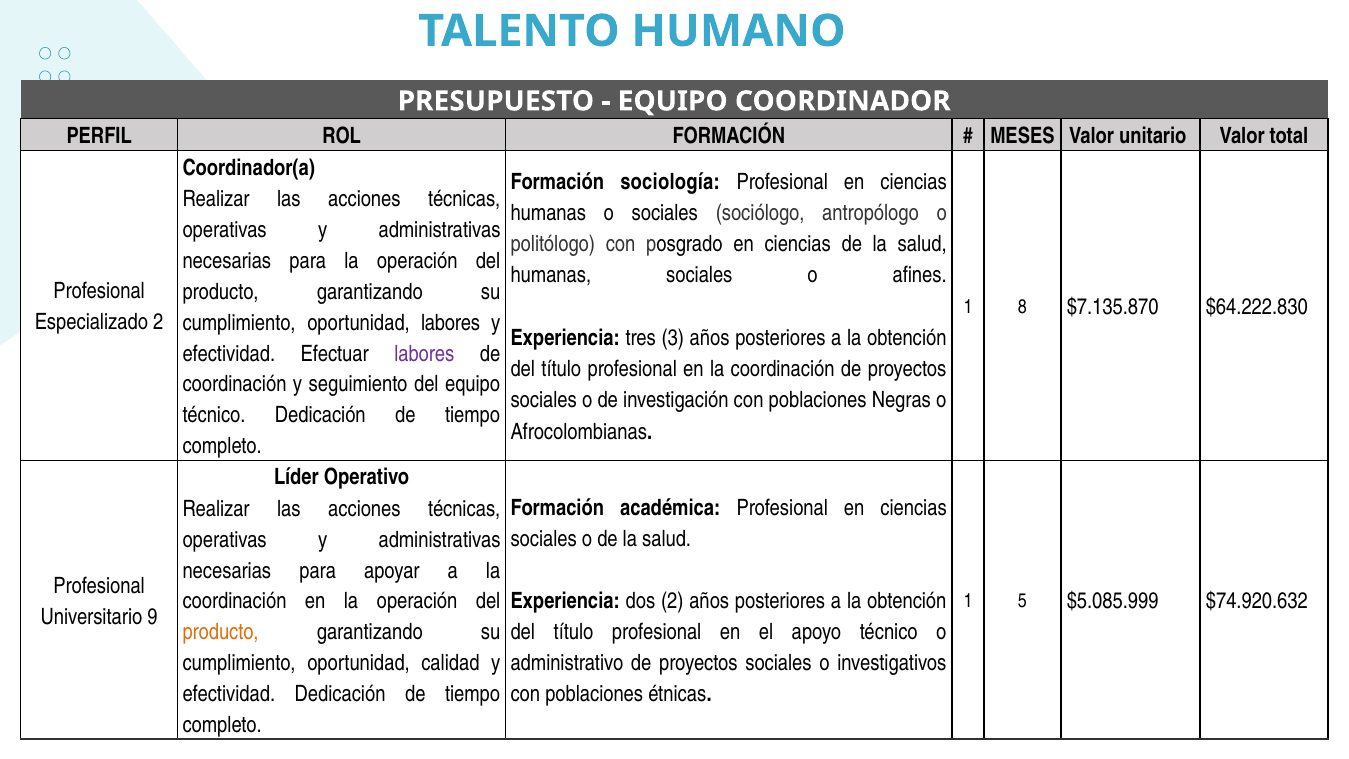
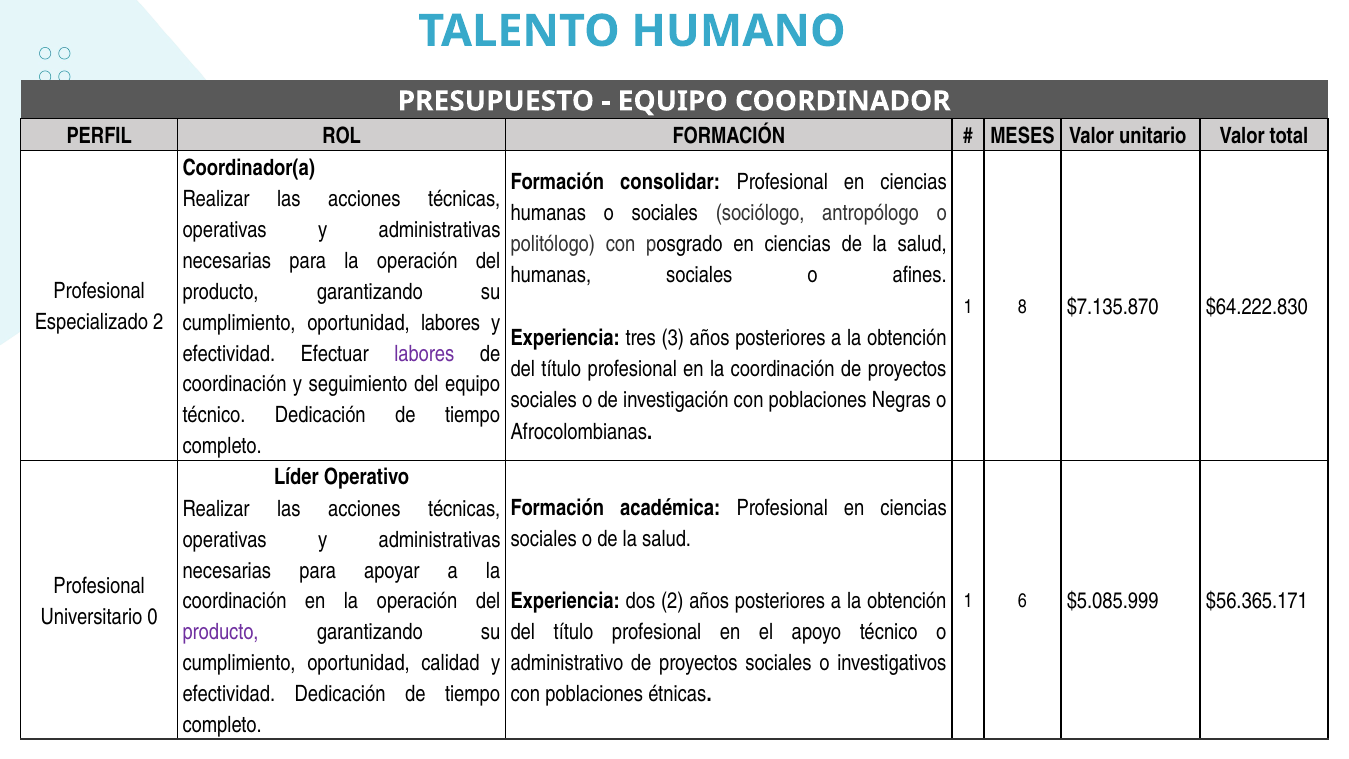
sociología: sociología -> consolidar
5: 5 -> 6
$74.920.632: $74.920.632 -> $56.365.171
9: 9 -> 0
producto at (221, 632) colour: orange -> purple
